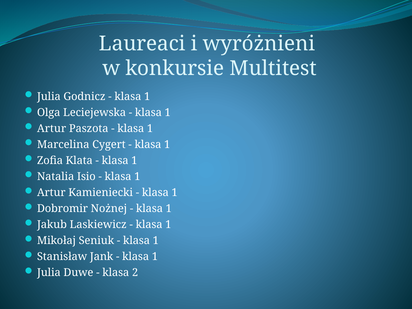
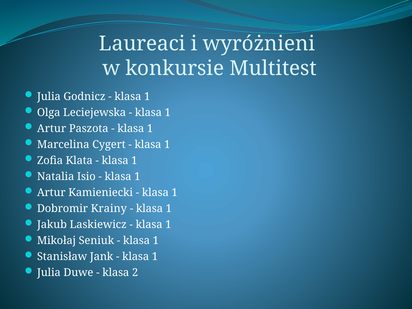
Nożnej: Nożnej -> Krainy
